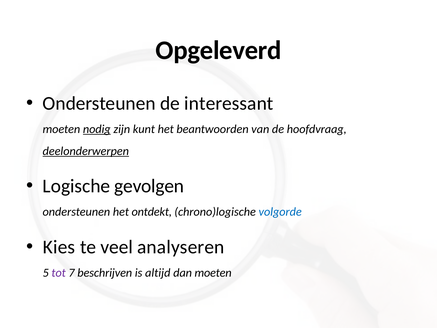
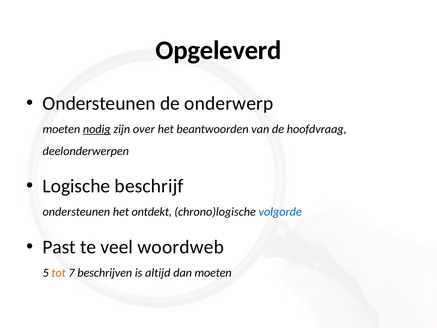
interessant: interessant -> onderwerp
kunt: kunt -> over
deelonderwerpen underline: present -> none
gevolgen: gevolgen -> beschrijf
Kies: Kies -> Past
analyseren: analyseren -> woordweb
tot colour: purple -> orange
